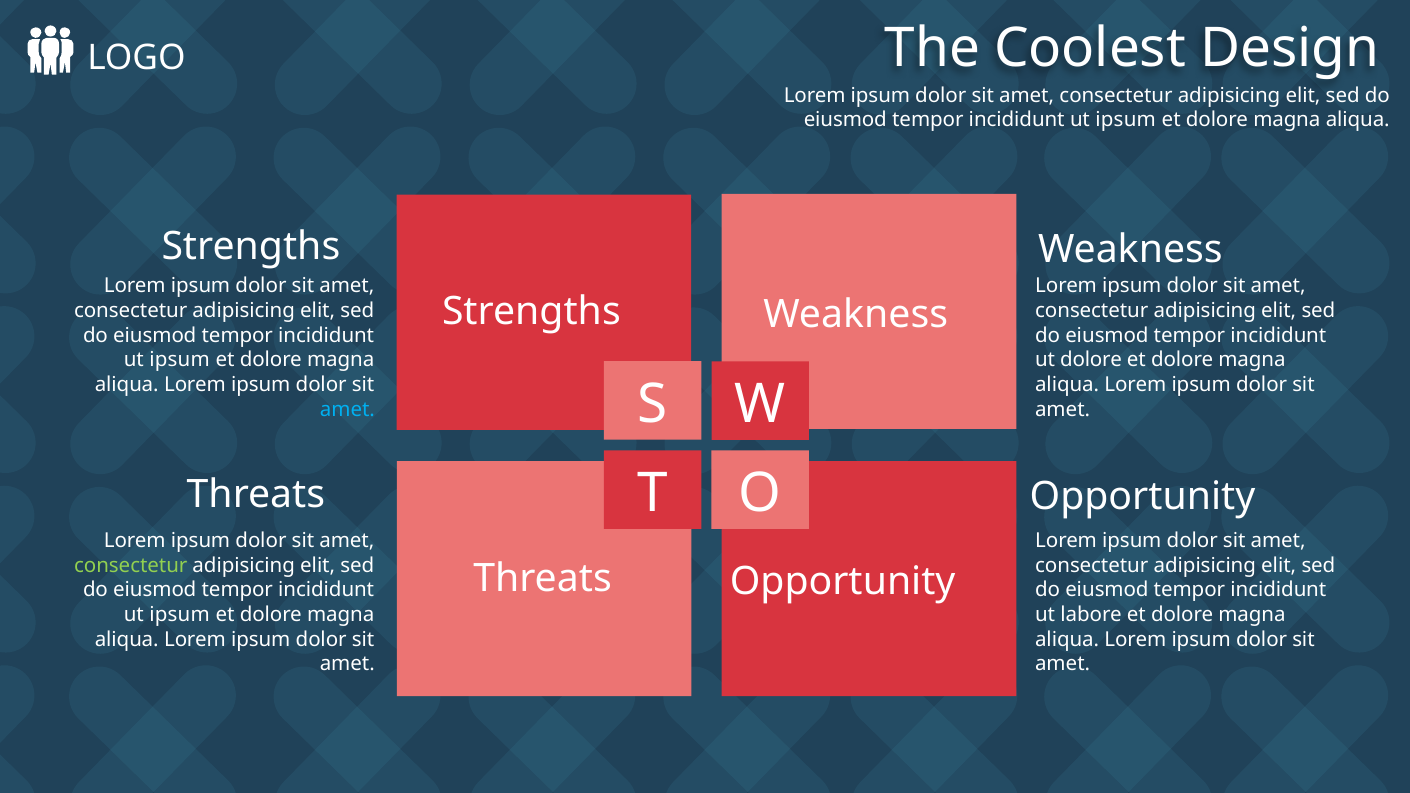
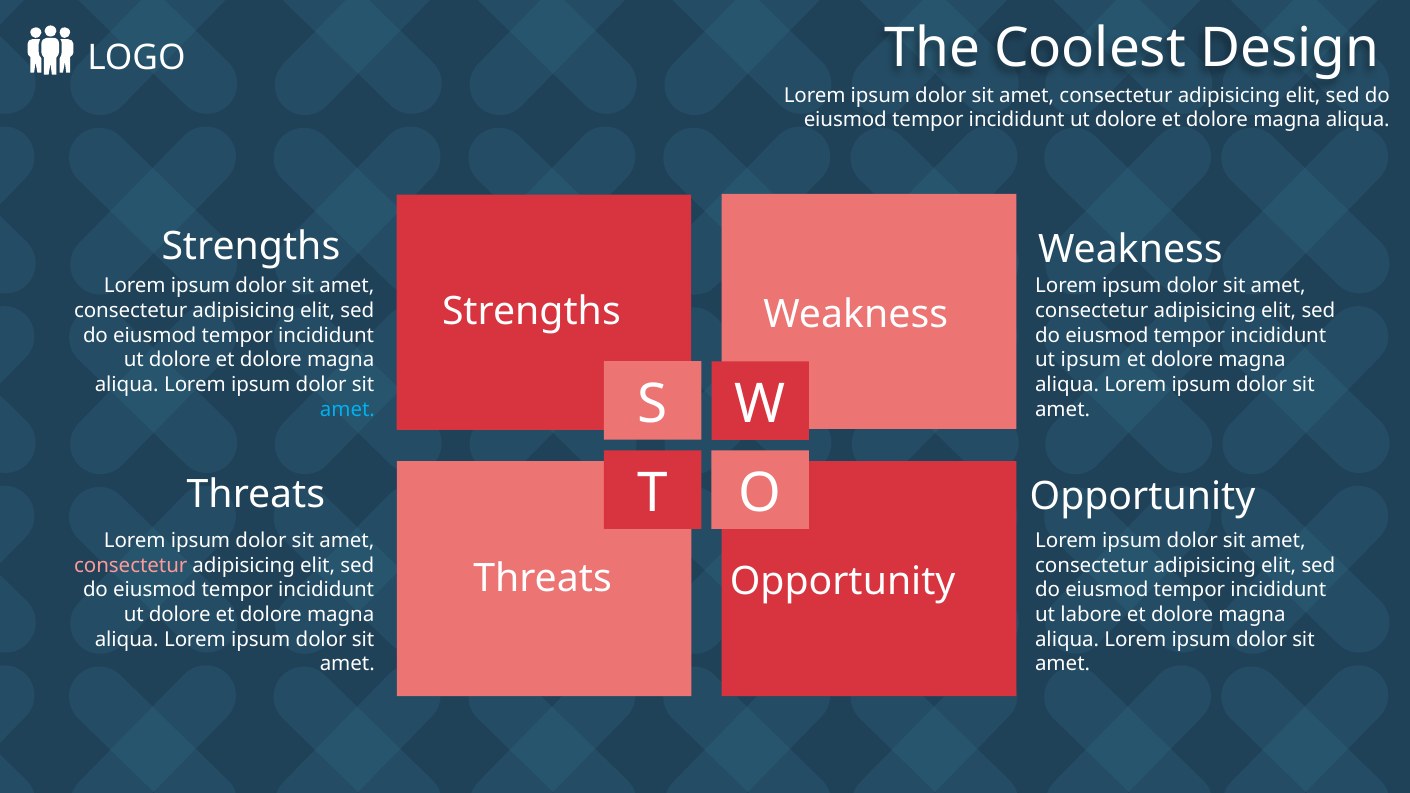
ipsum at (1126, 120): ipsum -> dolore
ipsum at (180, 360): ipsum -> dolore
ut dolore: dolore -> ipsum
consectetur at (131, 565) colour: light green -> pink
ipsum at (180, 615): ipsum -> dolore
